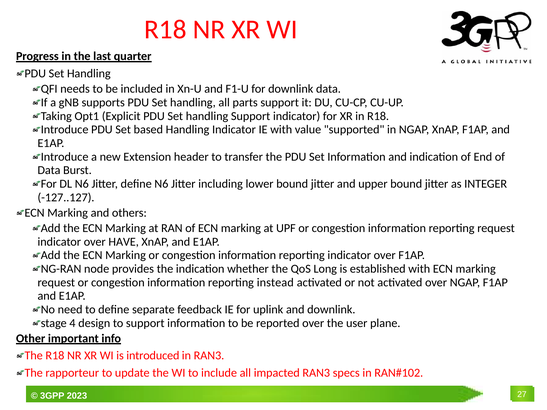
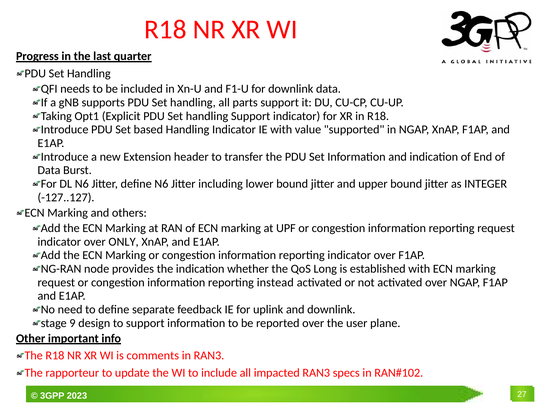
HAVE: HAVE -> ONLY
4: 4 -> 9
introduced: introduced -> comments
